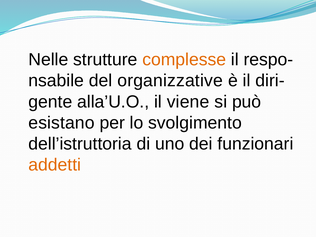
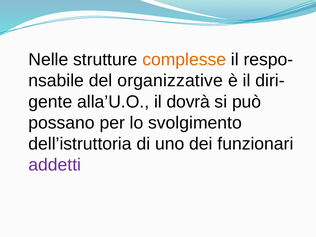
viene: viene -> dovrà
esistano: esistano -> possano
addetti colour: orange -> purple
